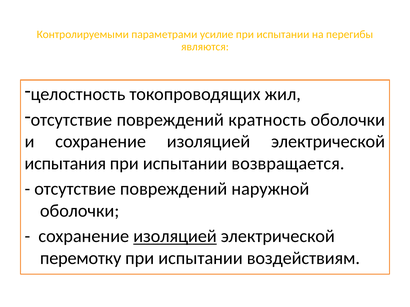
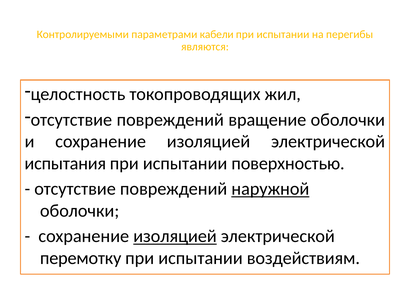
усилие: усилие -> кабели
кратность: кратность -> вращение
возвращается: возвращается -> поверхностью
наружной underline: none -> present
